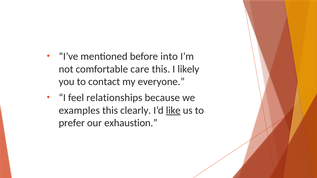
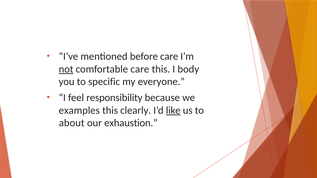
before into: into -> care
not underline: none -> present
likely: likely -> body
contact: contact -> specific
relationships: relationships -> responsibility
prefer: prefer -> about
